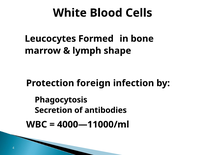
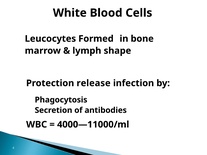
foreign: foreign -> release
